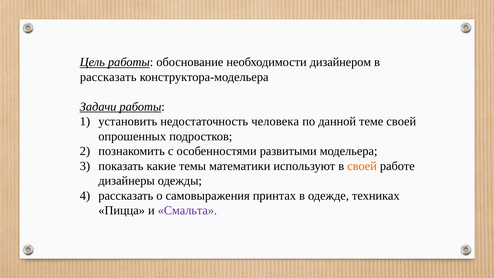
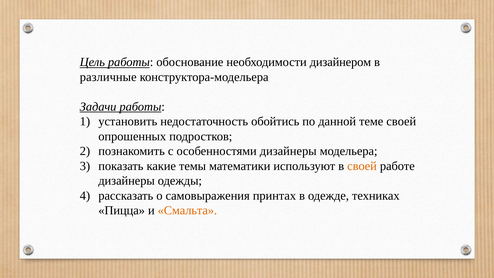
рассказать at (108, 77): рассказать -> различные
человека: человека -> обойтись
особенностями развитыми: развитыми -> дизайнеры
Смальта colour: purple -> orange
